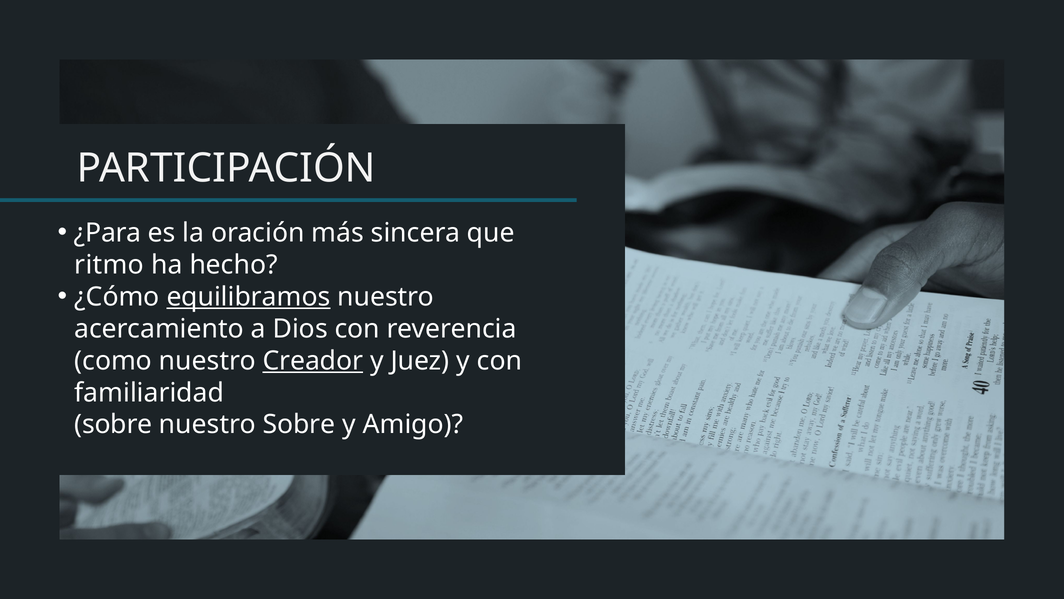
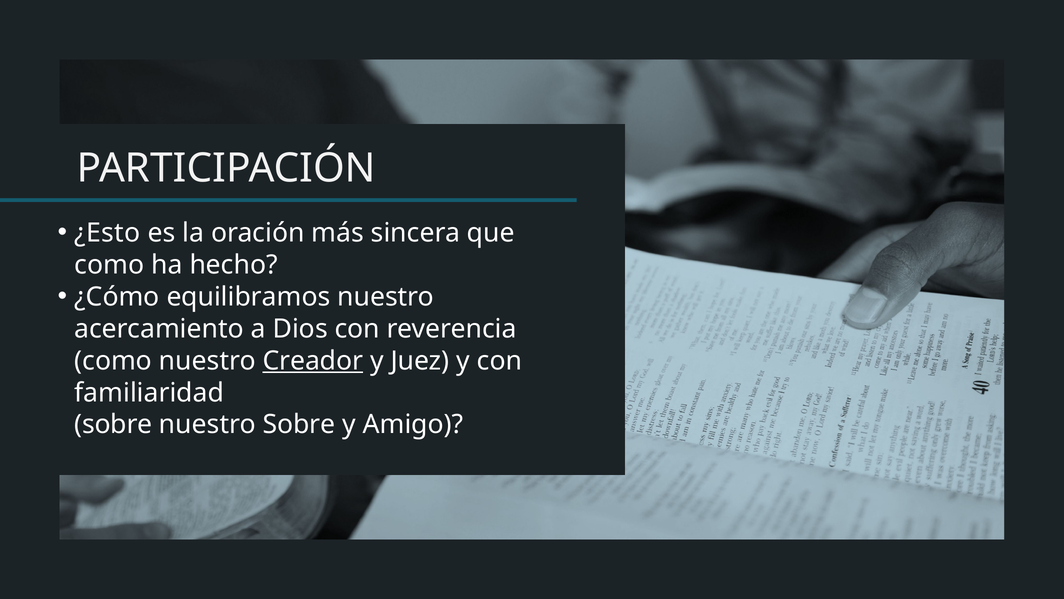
¿Para: ¿Para -> ¿Esto
ritmo at (109, 265): ritmo -> como
equilibramos underline: present -> none
